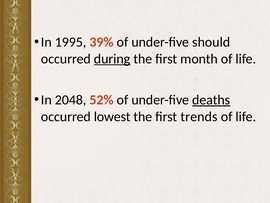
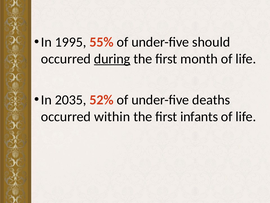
39%: 39% -> 55%
2048: 2048 -> 2035
deaths underline: present -> none
lowest: lowest -> within
trends: trends -> infants
